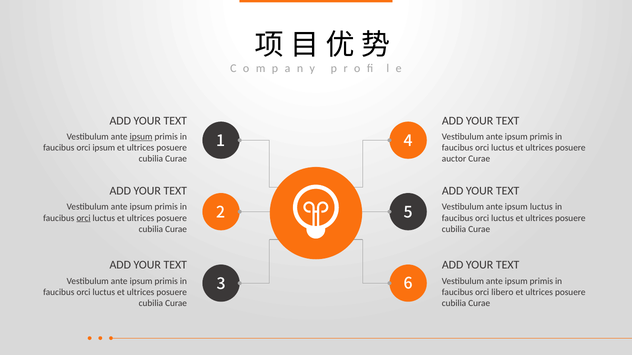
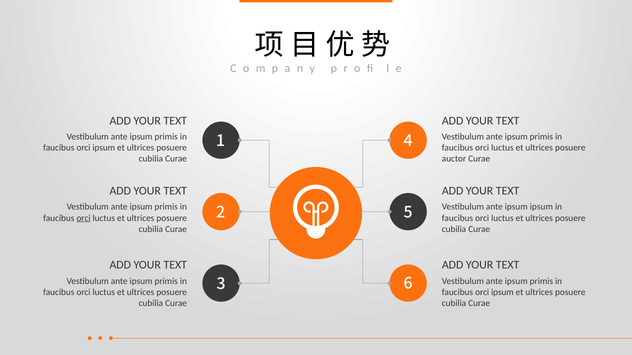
ipsum at (141, 137) underline: present -> none
ipsum luctus: luctus -> ipsum
libero at (502, 293): libero -> ipsum
